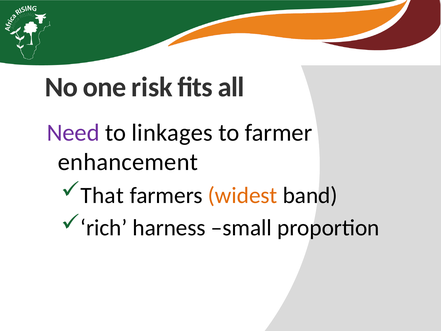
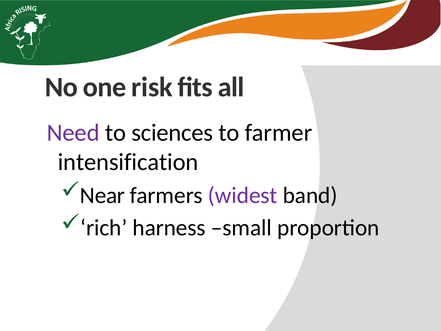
linkages: linkages -> sciences
enhancement: enhancement -> intensification
That: That -> Near
widest colour: orange -> purple
